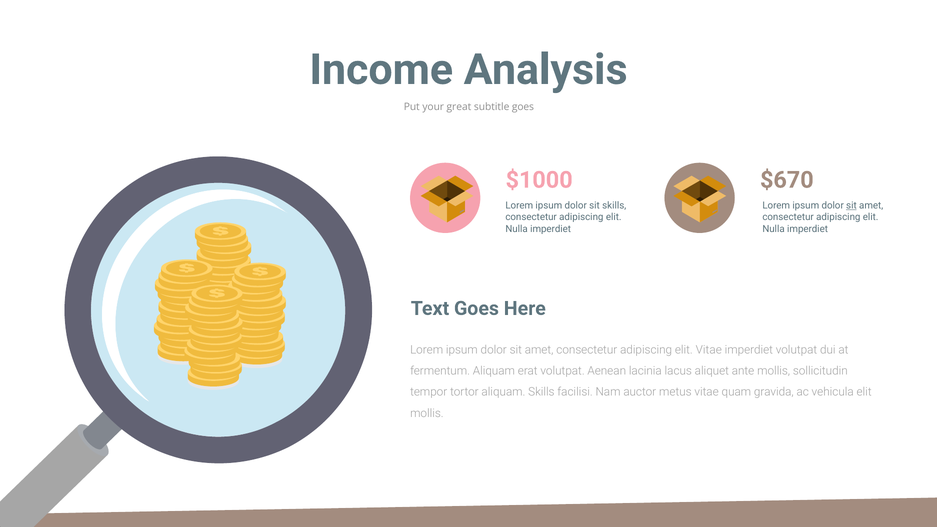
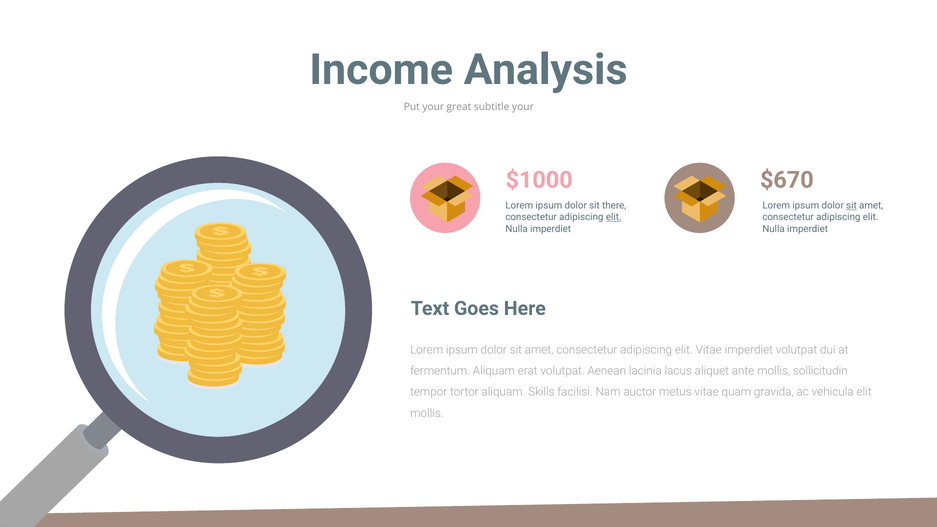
subtitle goes: goes -> your
sit skills: skills -> there
elit at (614, 217) underline: none -> present
